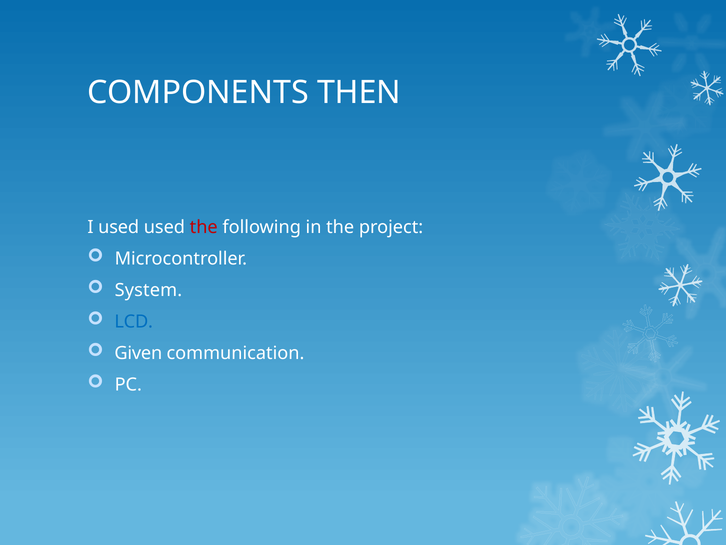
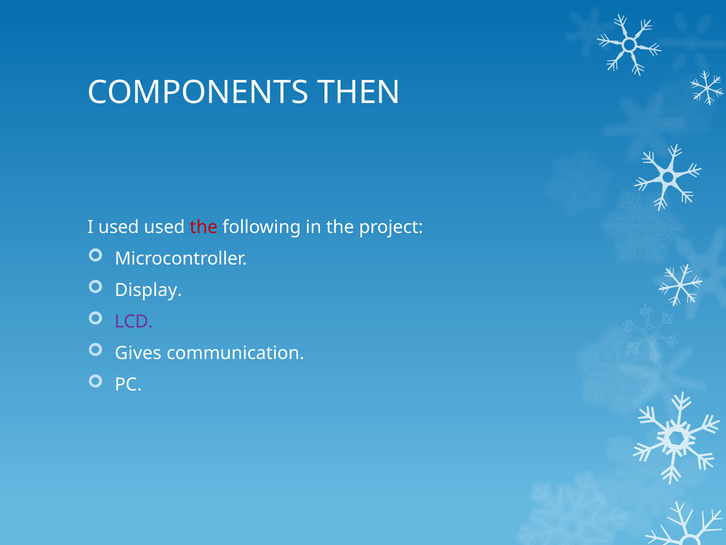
System: System -> Display
LCD colour: blue -> purple
Given: Given -> Gives
